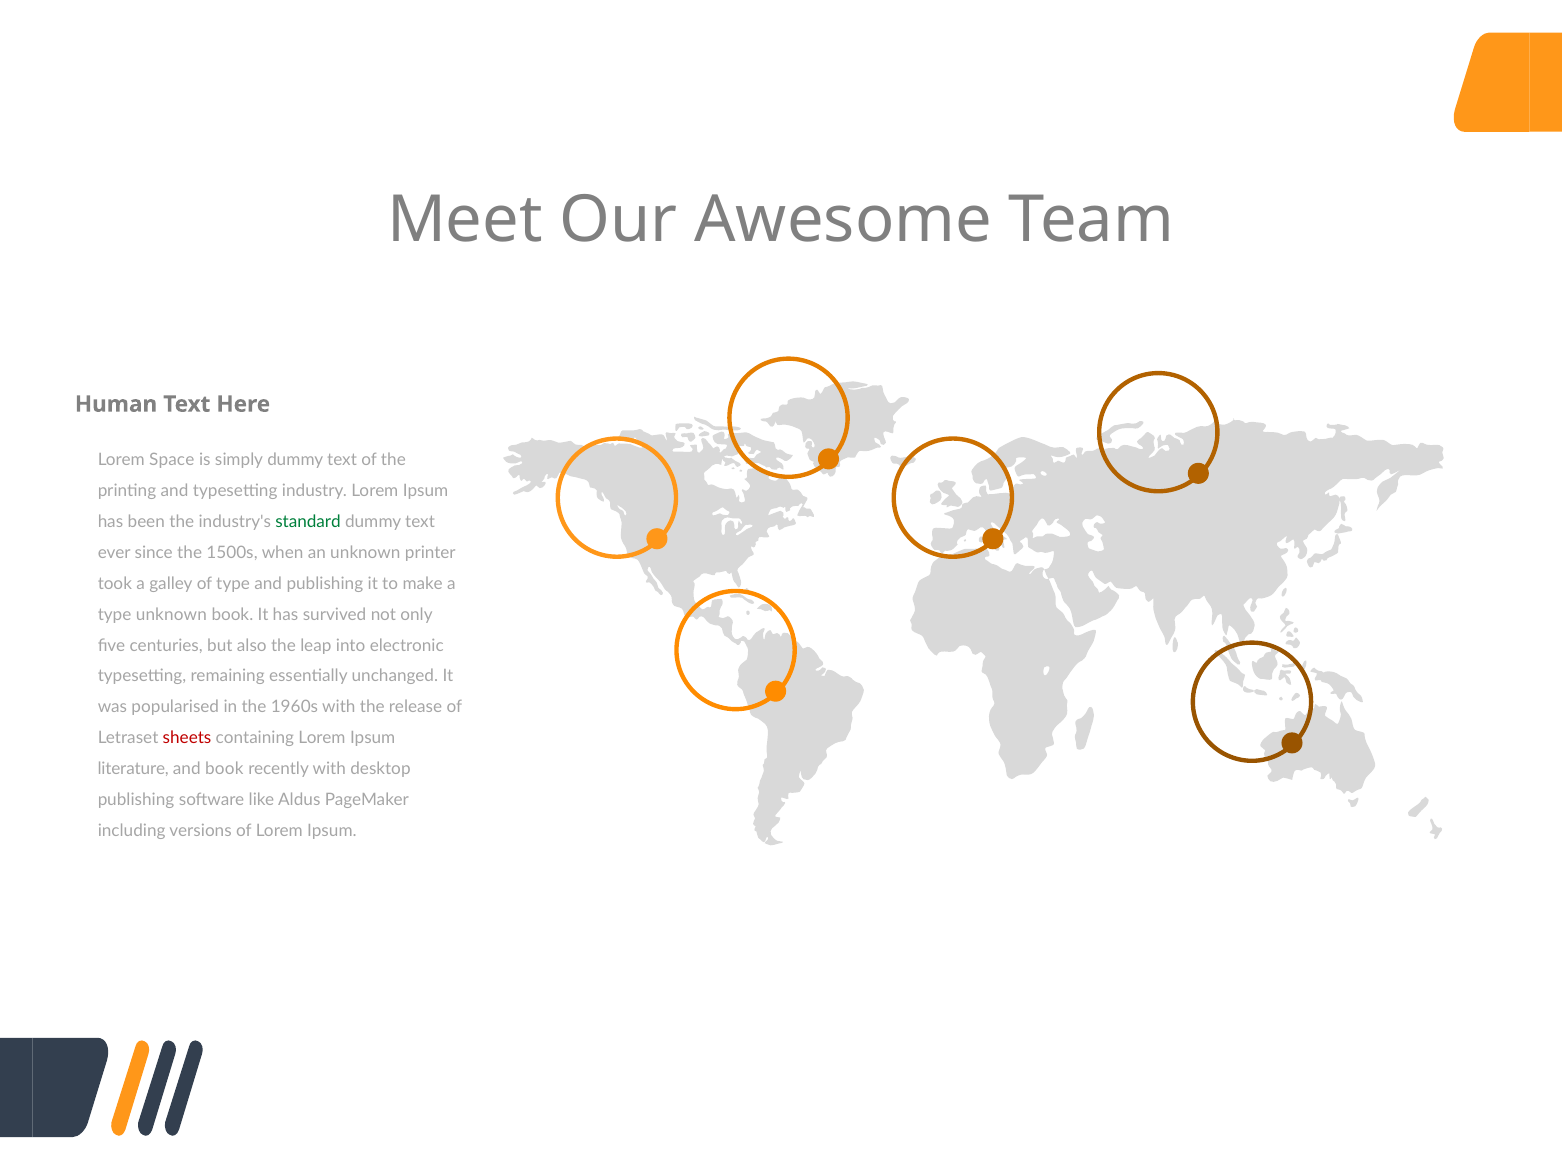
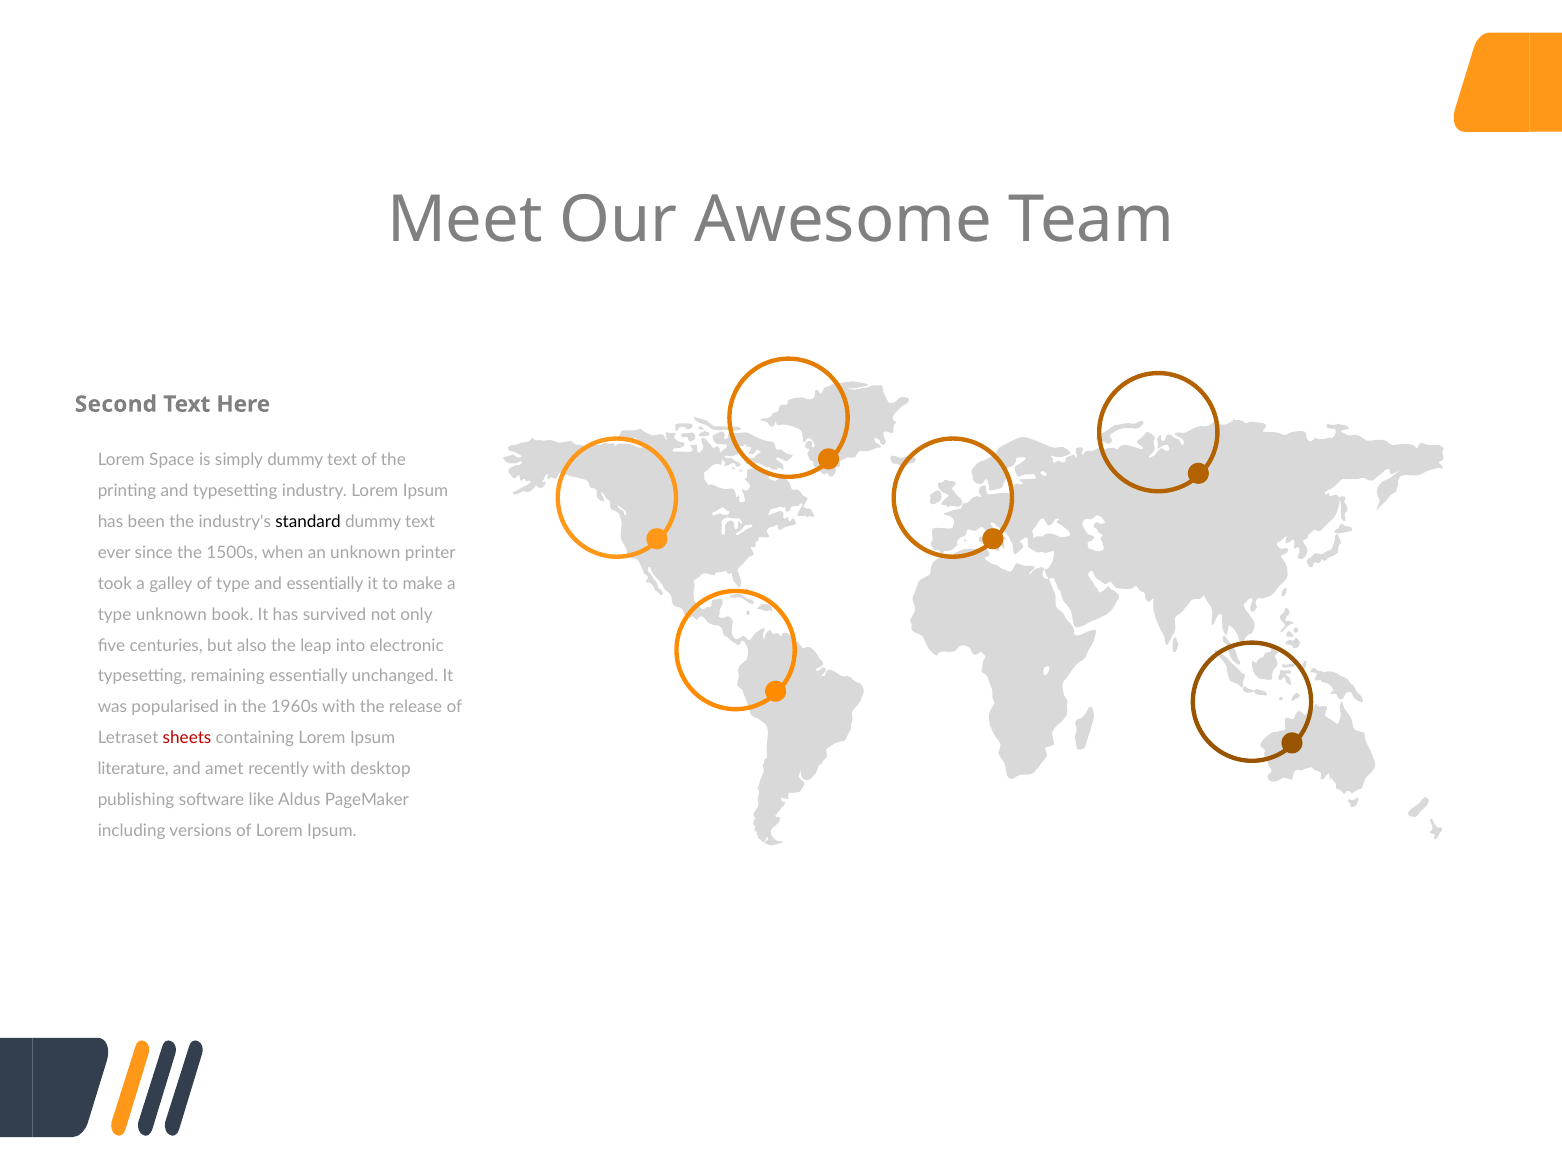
Human: Human -> Second
standard colour: green -> black
and publishing: publishing -> essentially
and book: book -> amet
